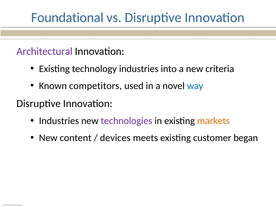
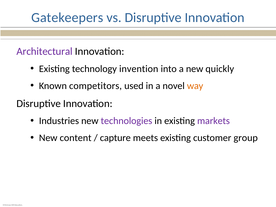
Foundational: Foundational -> Gatekeepers
technology industries: industries -> invention
criteria: criteria -> quickly
way colour: blue -> orange
markets colour: orange -> purple
devices: devices -> capture
began: began -> group
